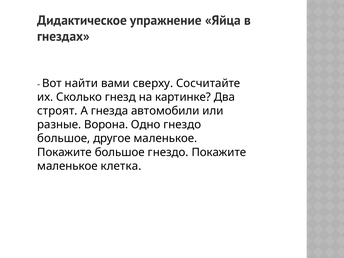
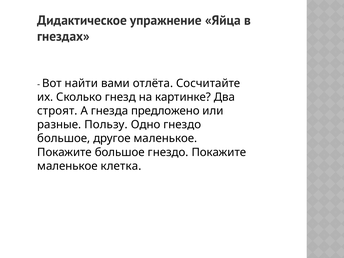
сверху: сверху -> отлёта
автомобили: автомобили -> предложено
Ворона: Ворона -> Пользу
